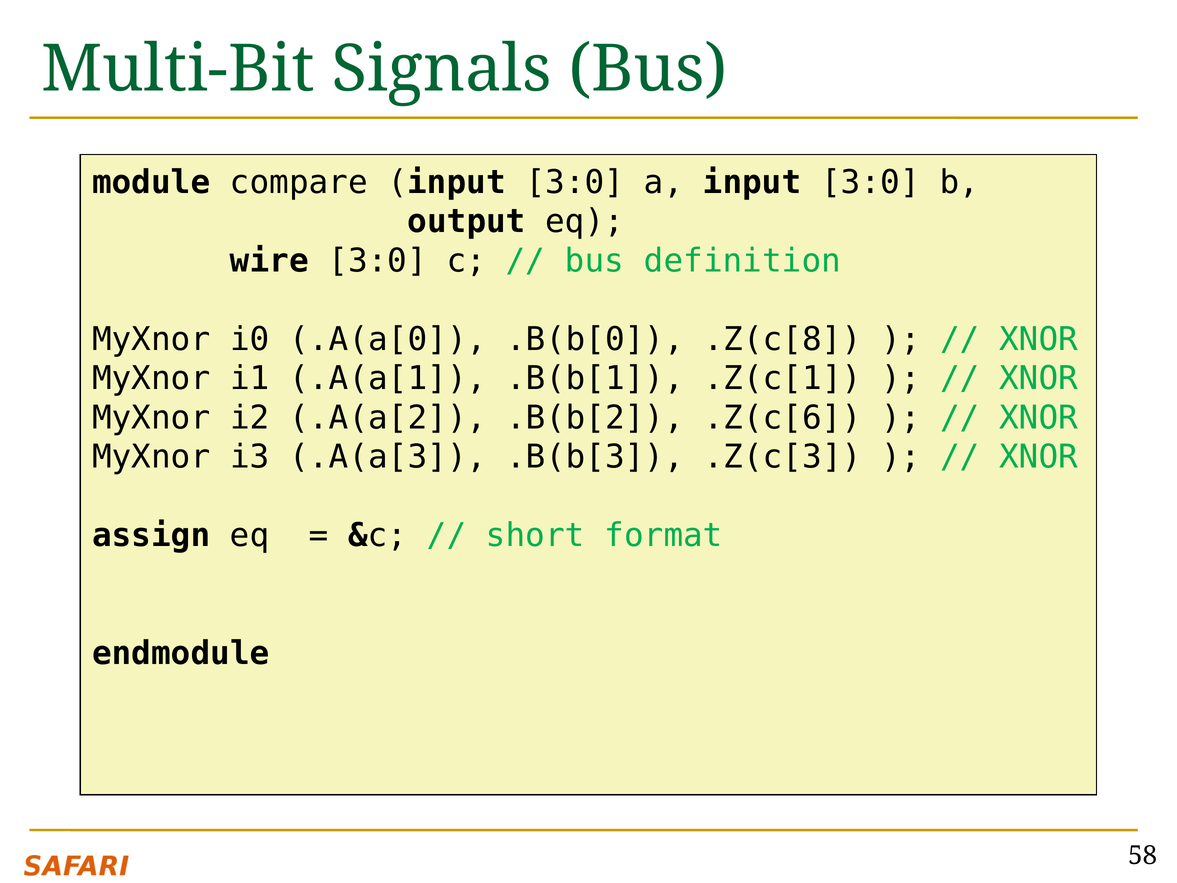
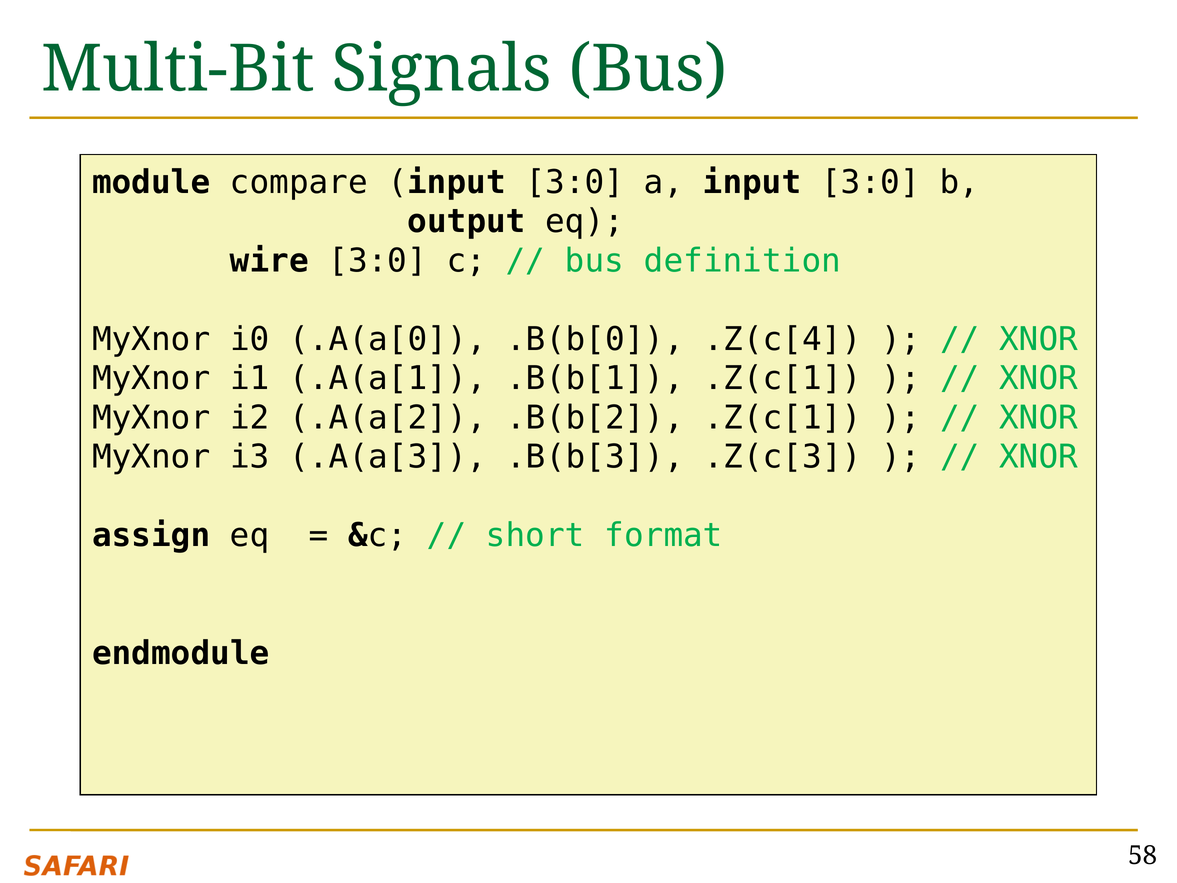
.Z(c[8: .Z(c[8 -> .Z(c[4
.B(b[2 .Z(c[6: .Z(c[6 -> .Z(c[1
